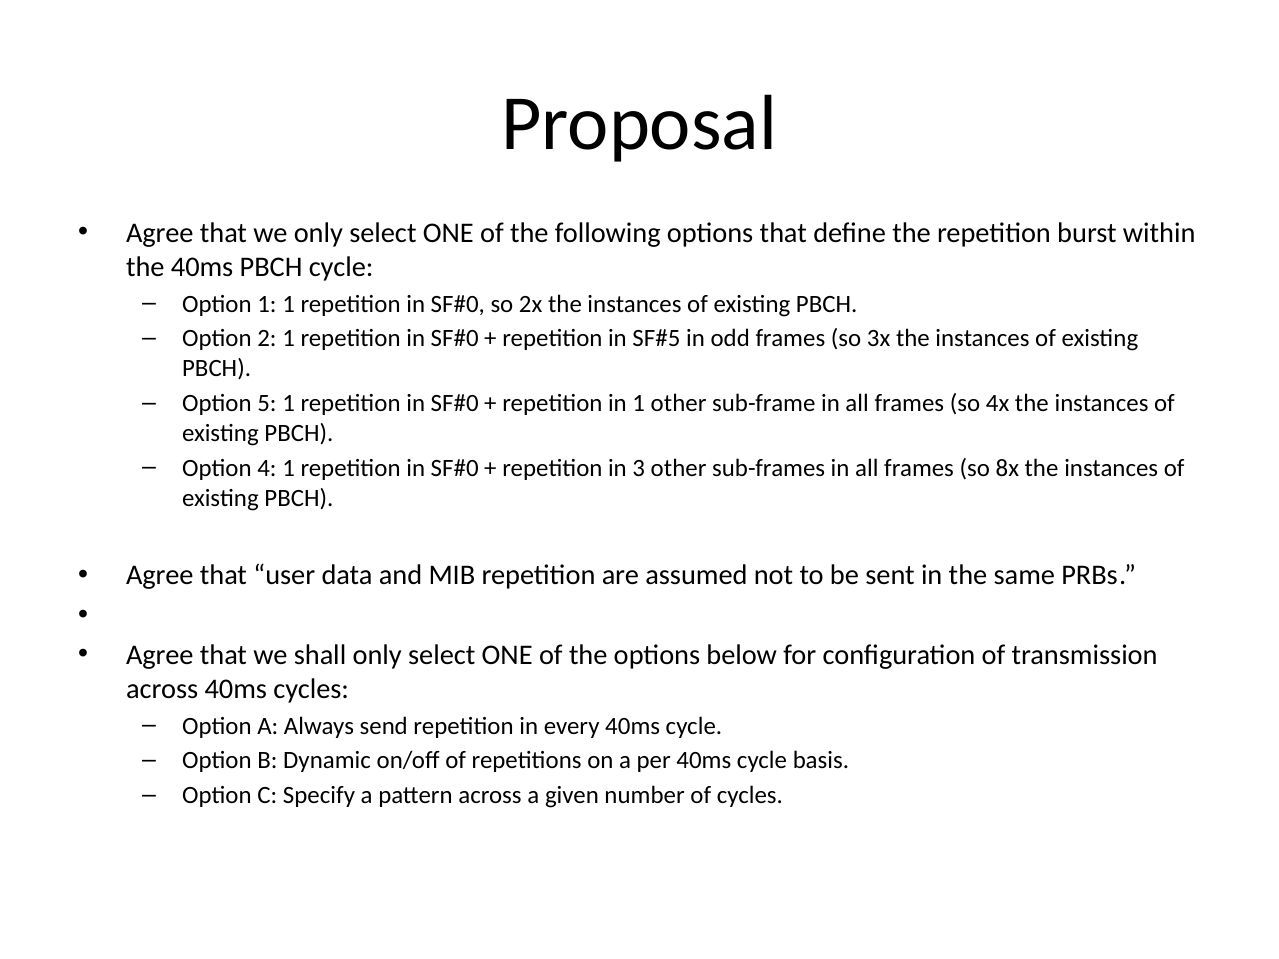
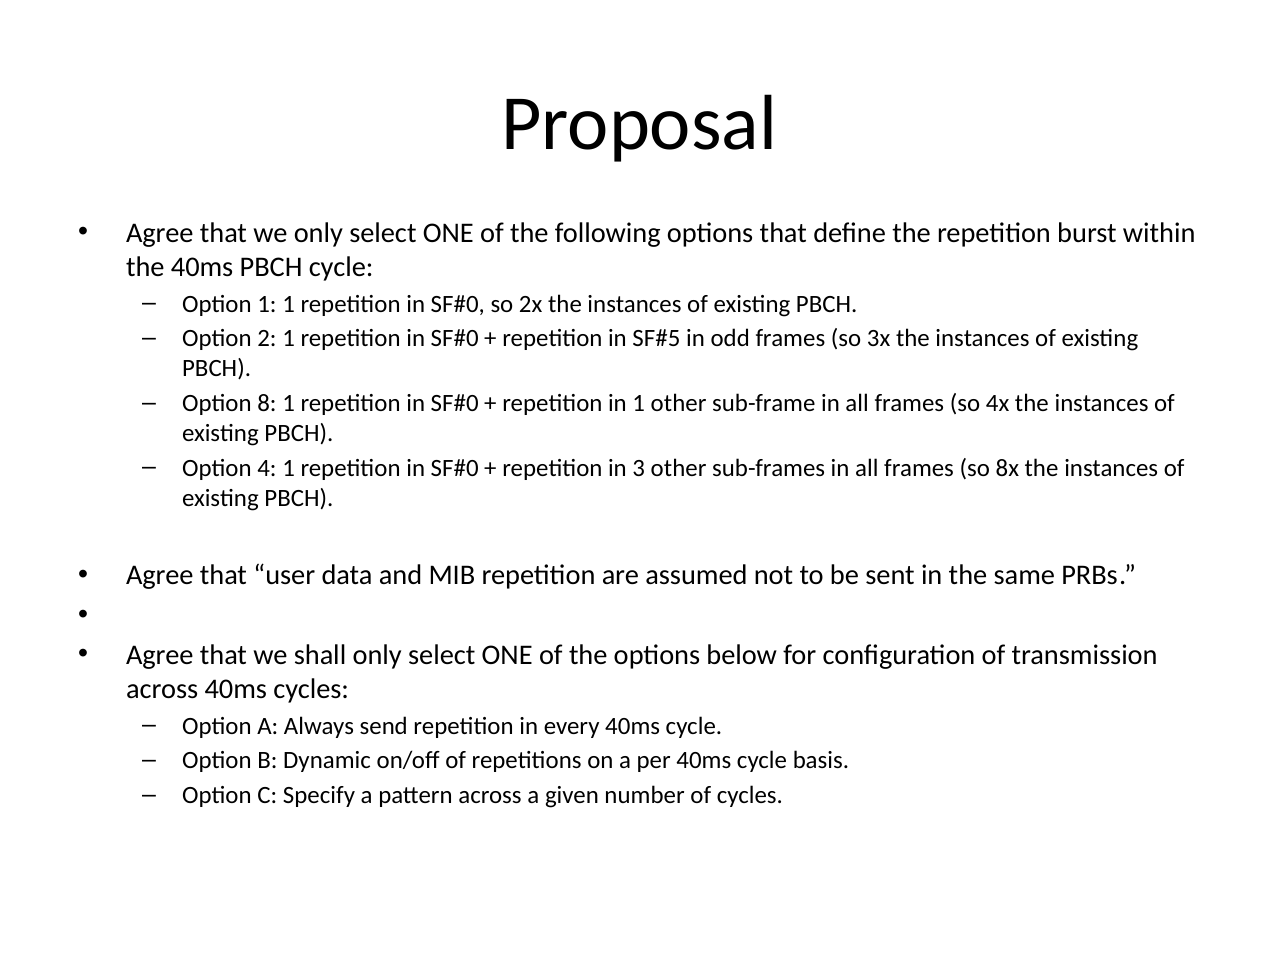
5: 5 -> 8
